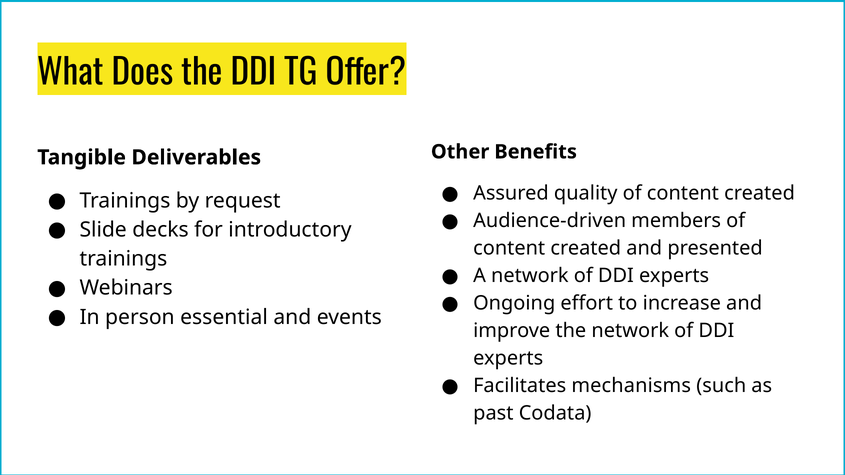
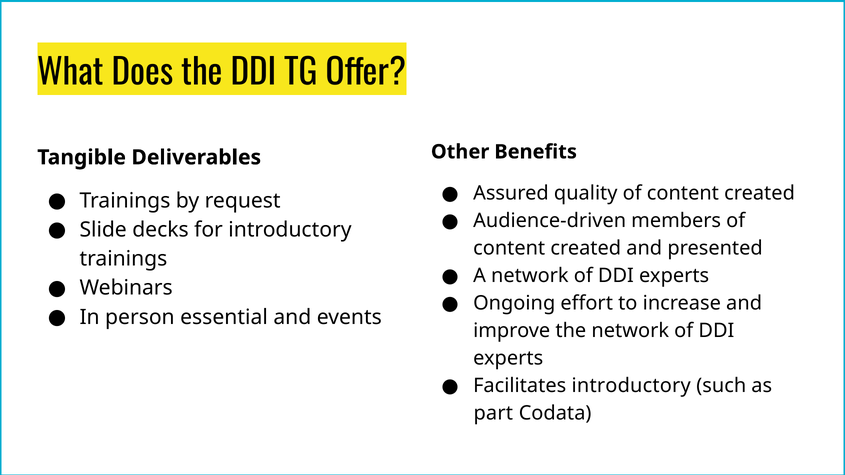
Facilitates mechanisms: mechanisms -> introductory
past: past -> part
